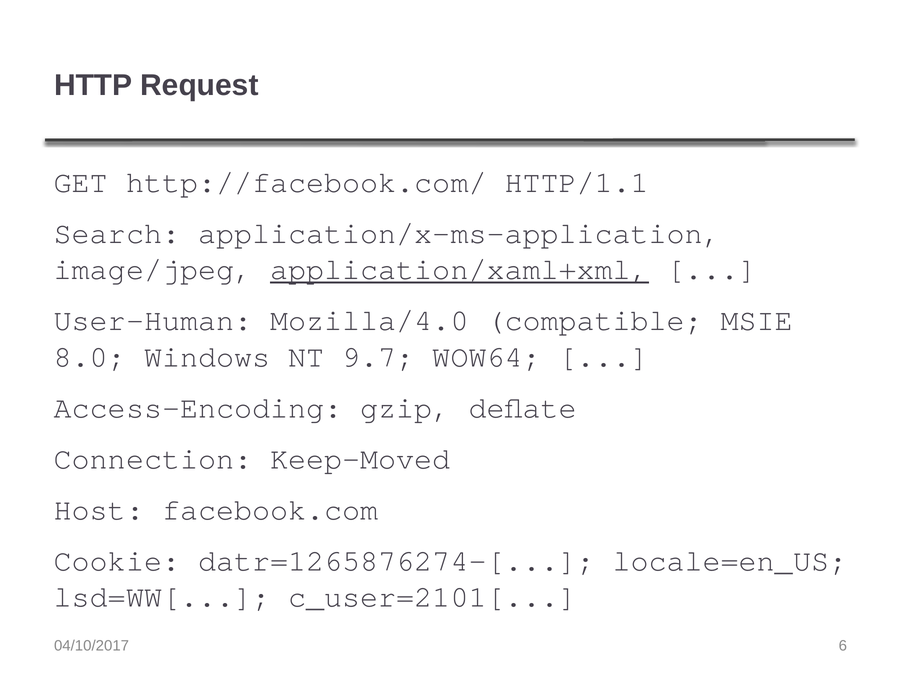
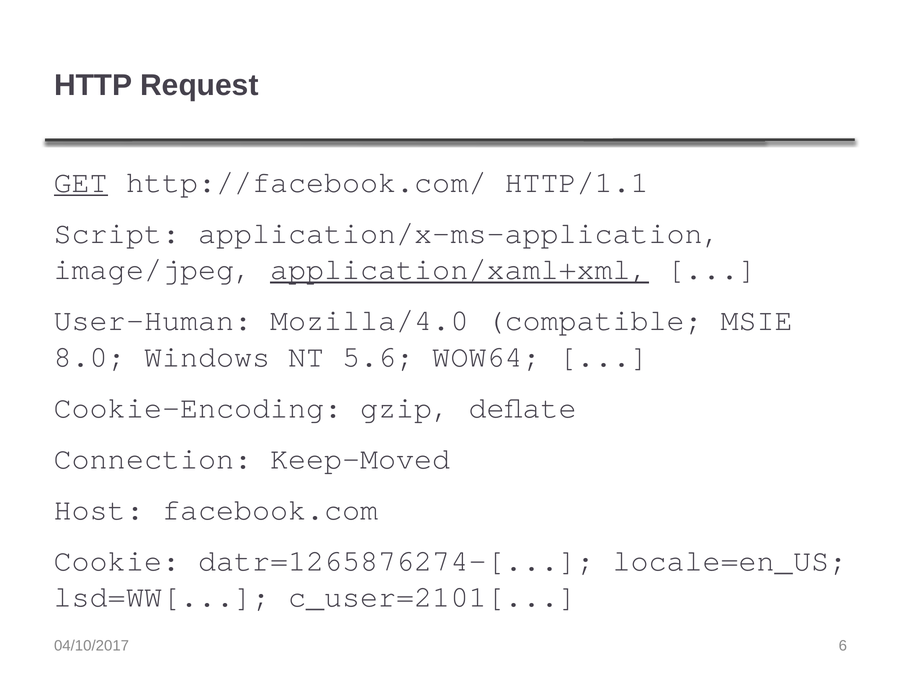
GET underline: none -> present
Search: Search -> Script
9.7: 9.7 -> 5.6
Access-Encoding: Access-Encoding -> Cookie-Encoding
